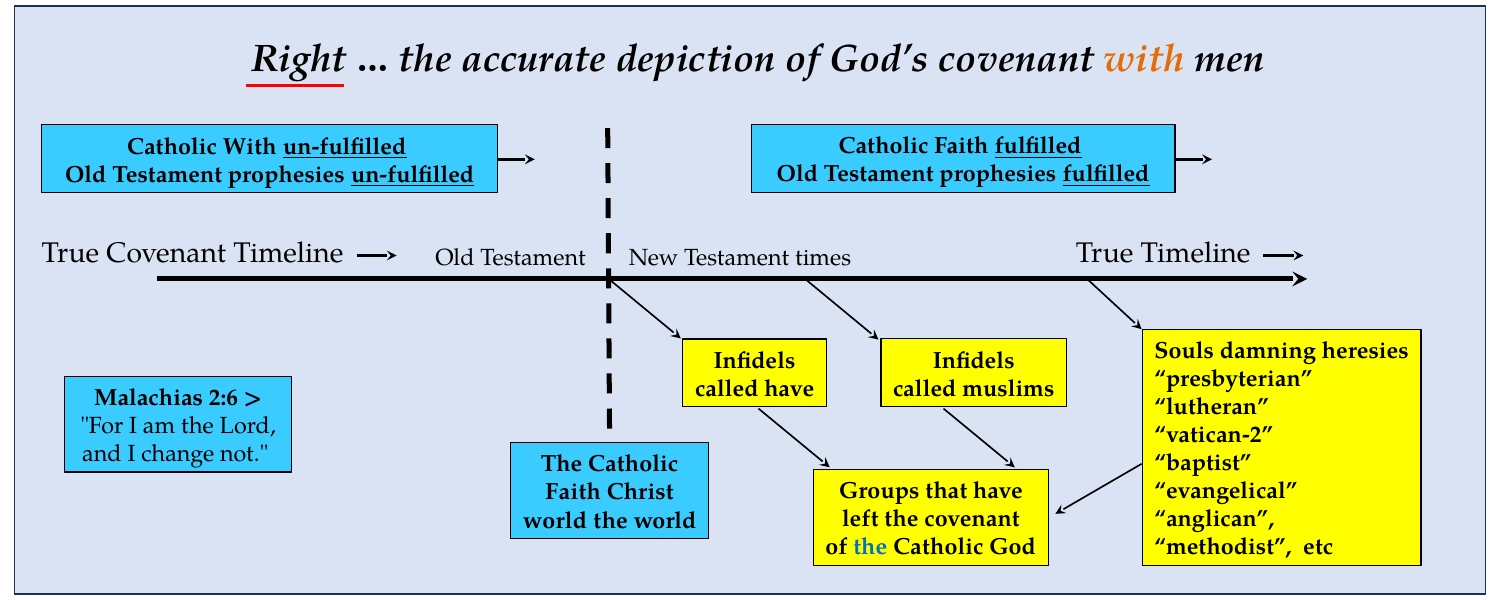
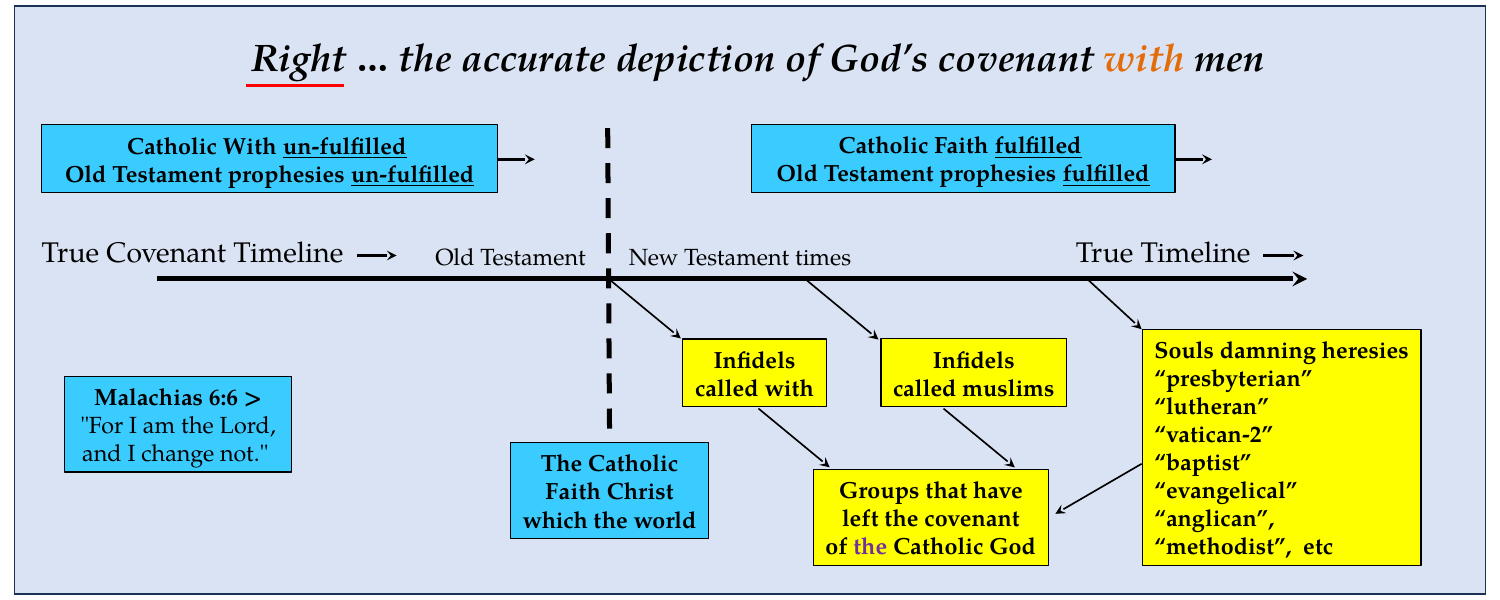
called have: have -> with
2:6: 2:6 -> 6:6
world at (555, 520): world -> which
the at (870, 547) colour: blue -> purple
